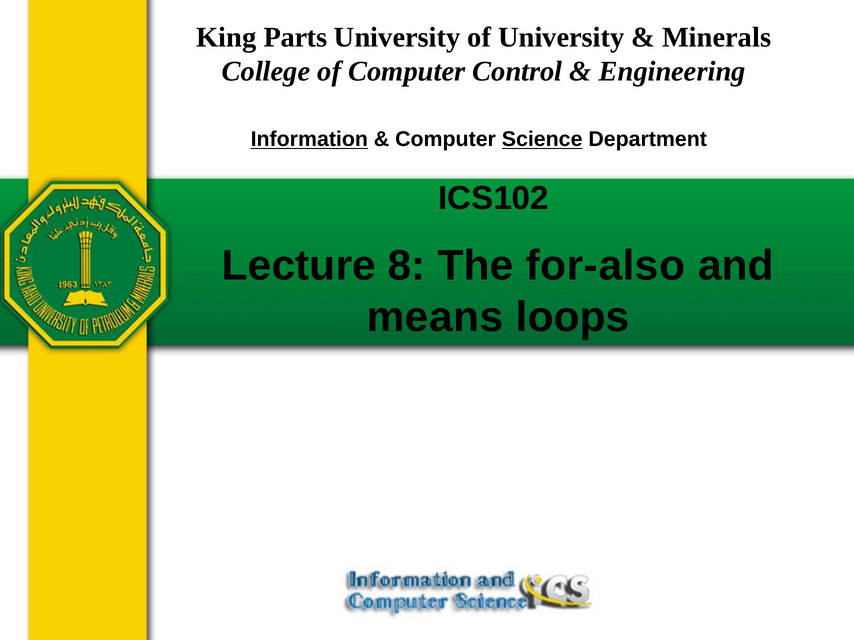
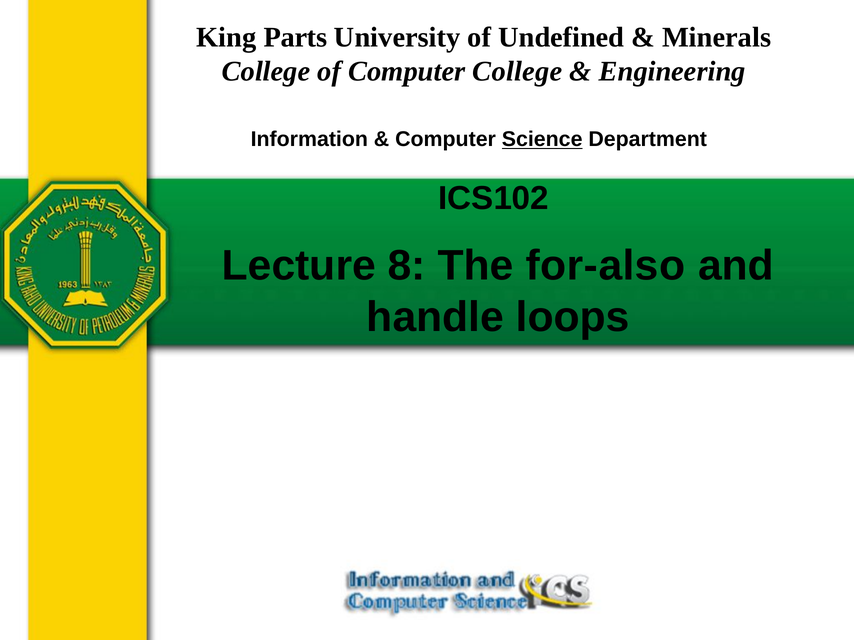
of University: University -> Undefined
Computer Control: Control -> College
Information underline: present -> none
means: means -> handle
